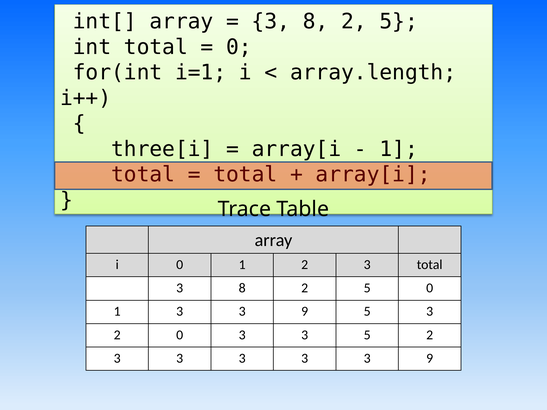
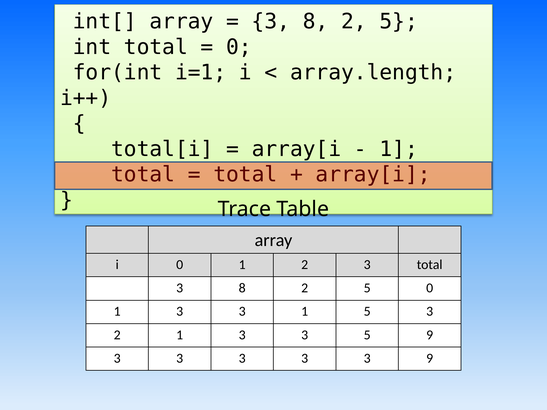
three[i: three[i -> total[i
1 3 3 9: 9 -> 1
2 0: 0 -> 1
5 2: 2 -> 9
